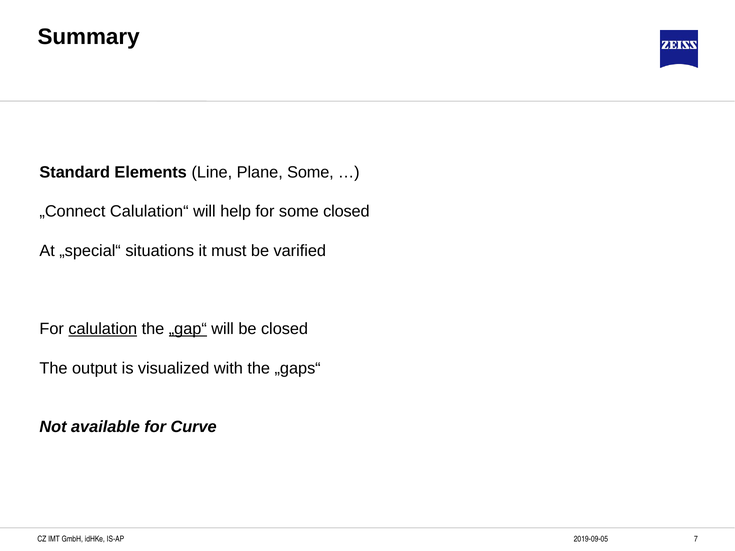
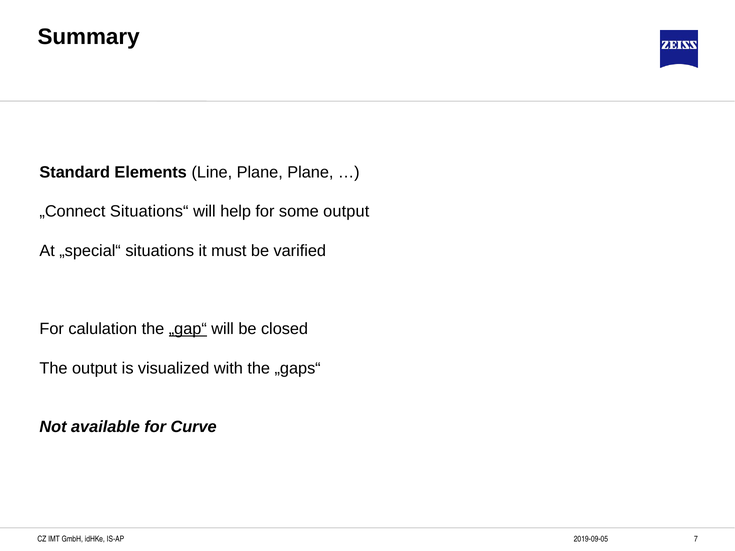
Plane Some: Some -> Plane
Calulation“: Calulation“ -> Situations“
some closed: closed -> output
calulation underline: present -> none
